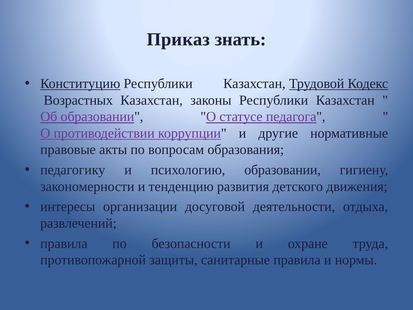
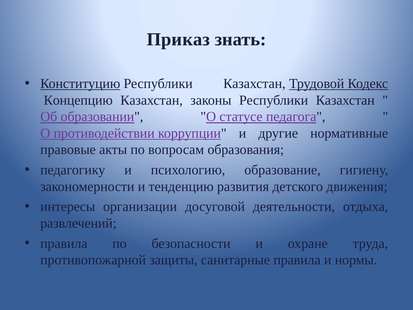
Возрастных: Возрастных -> Концепцию
психологию образовании: образовании -> образование
